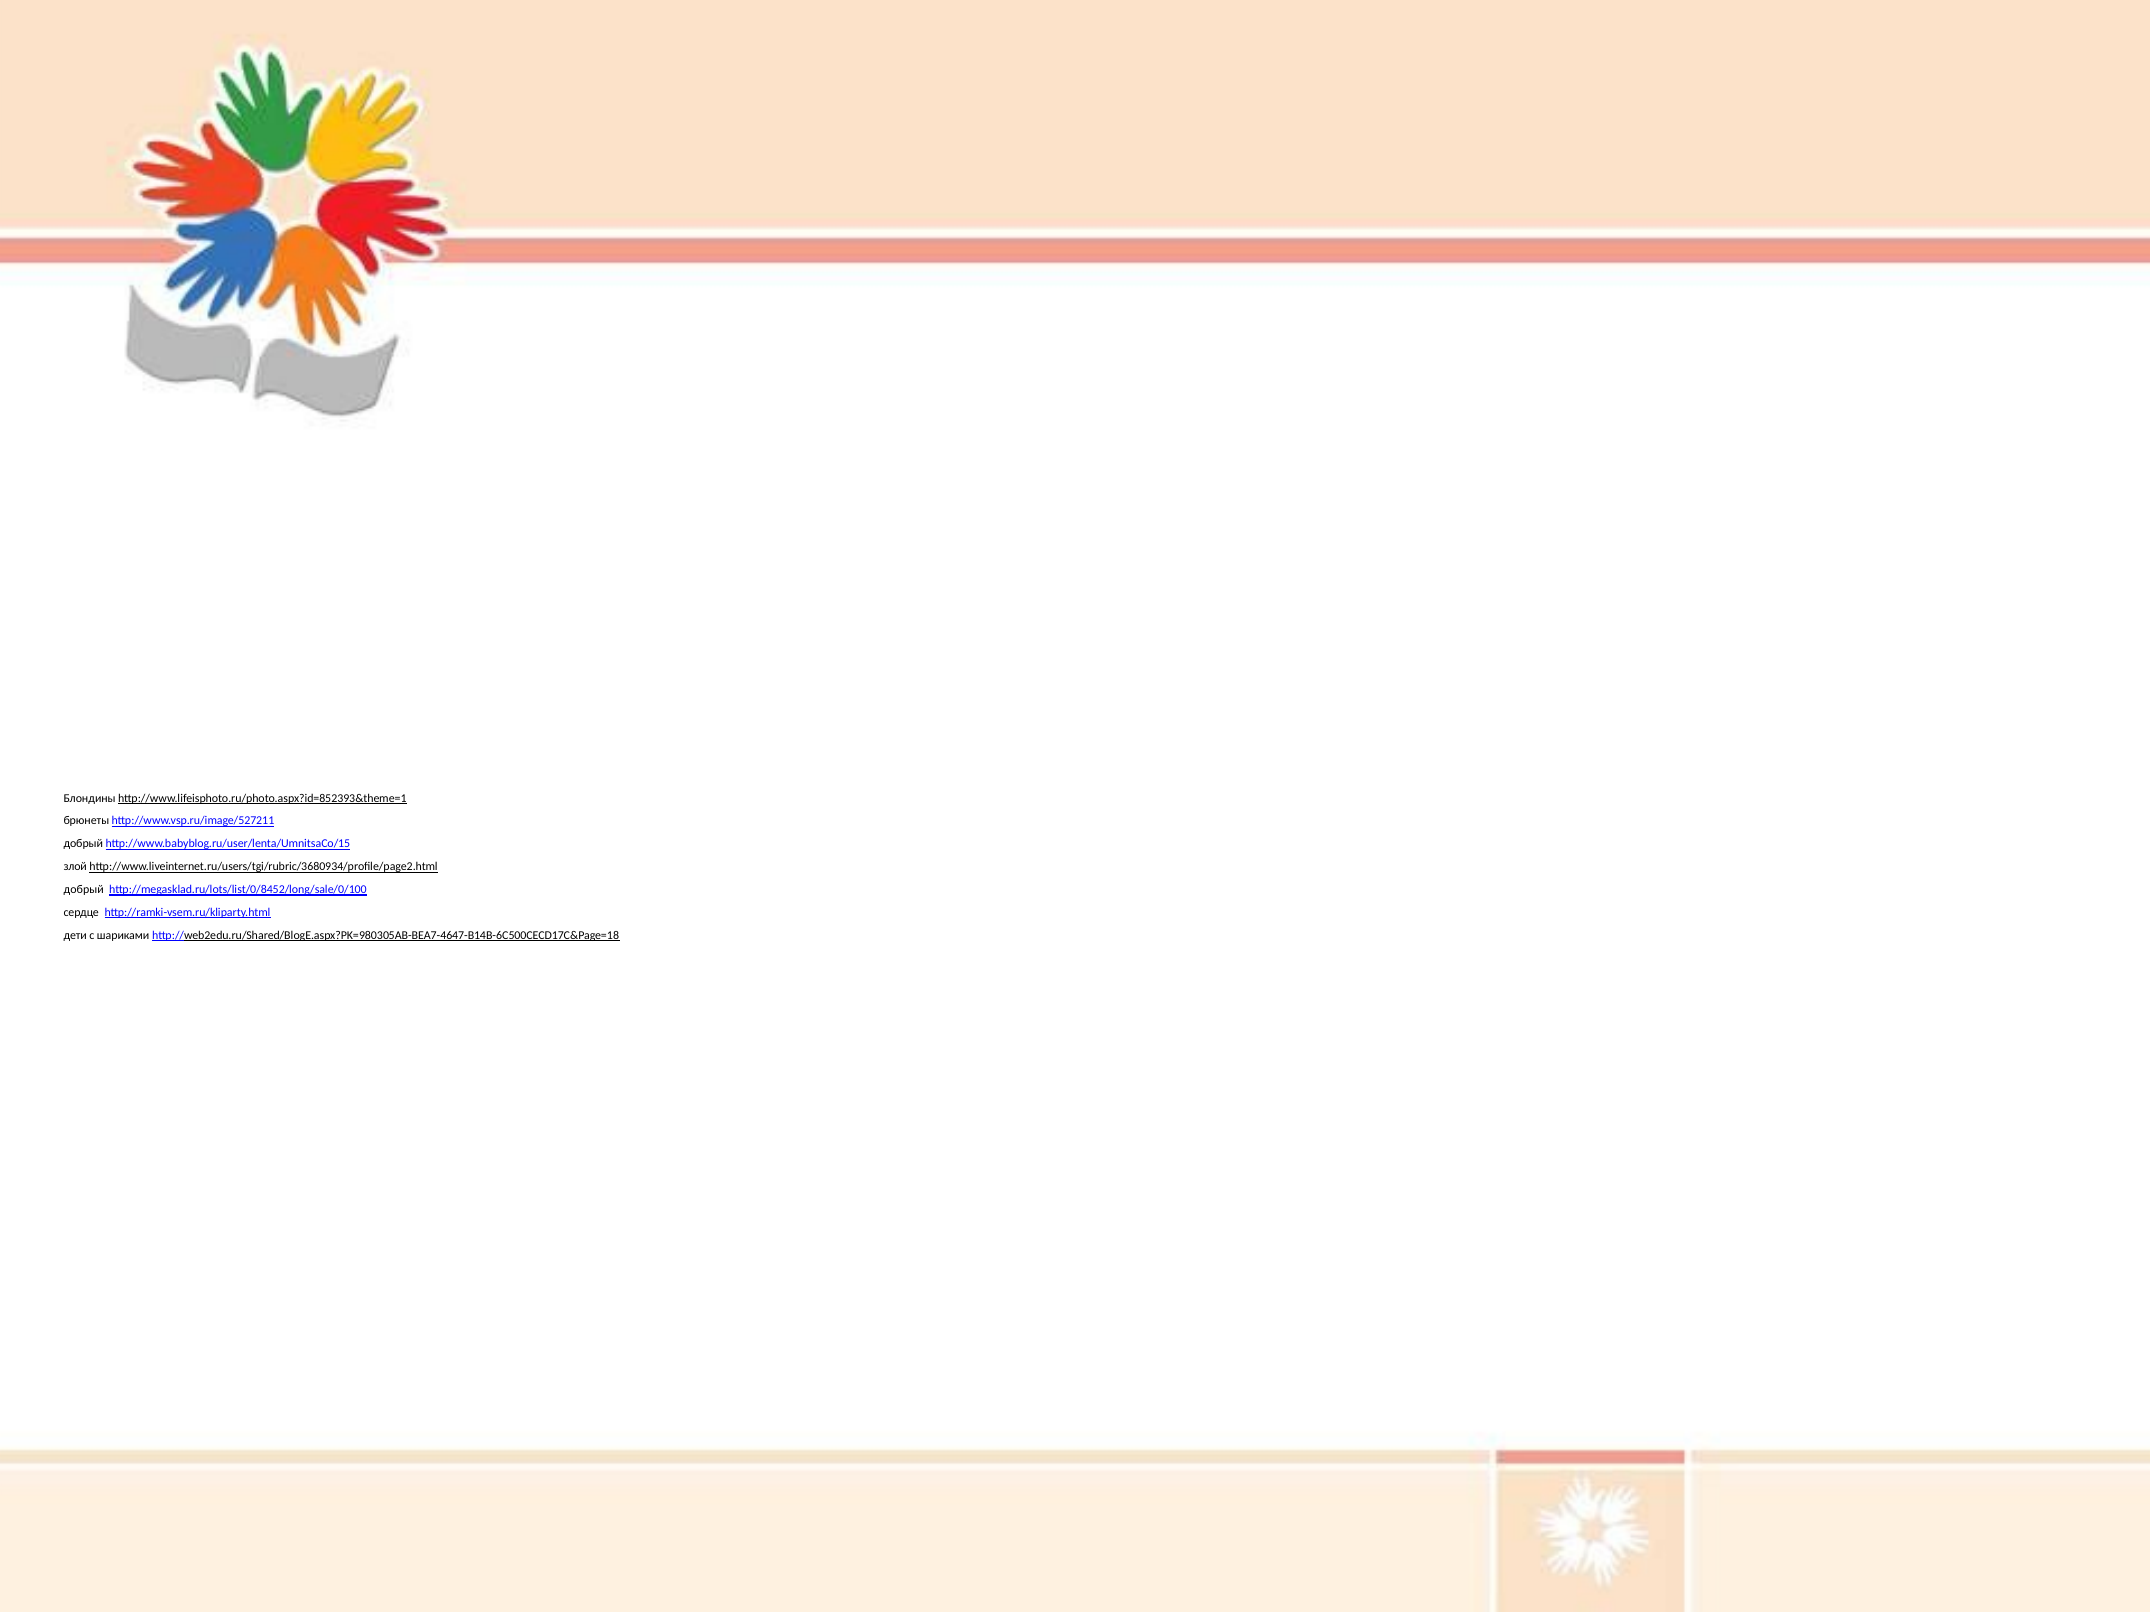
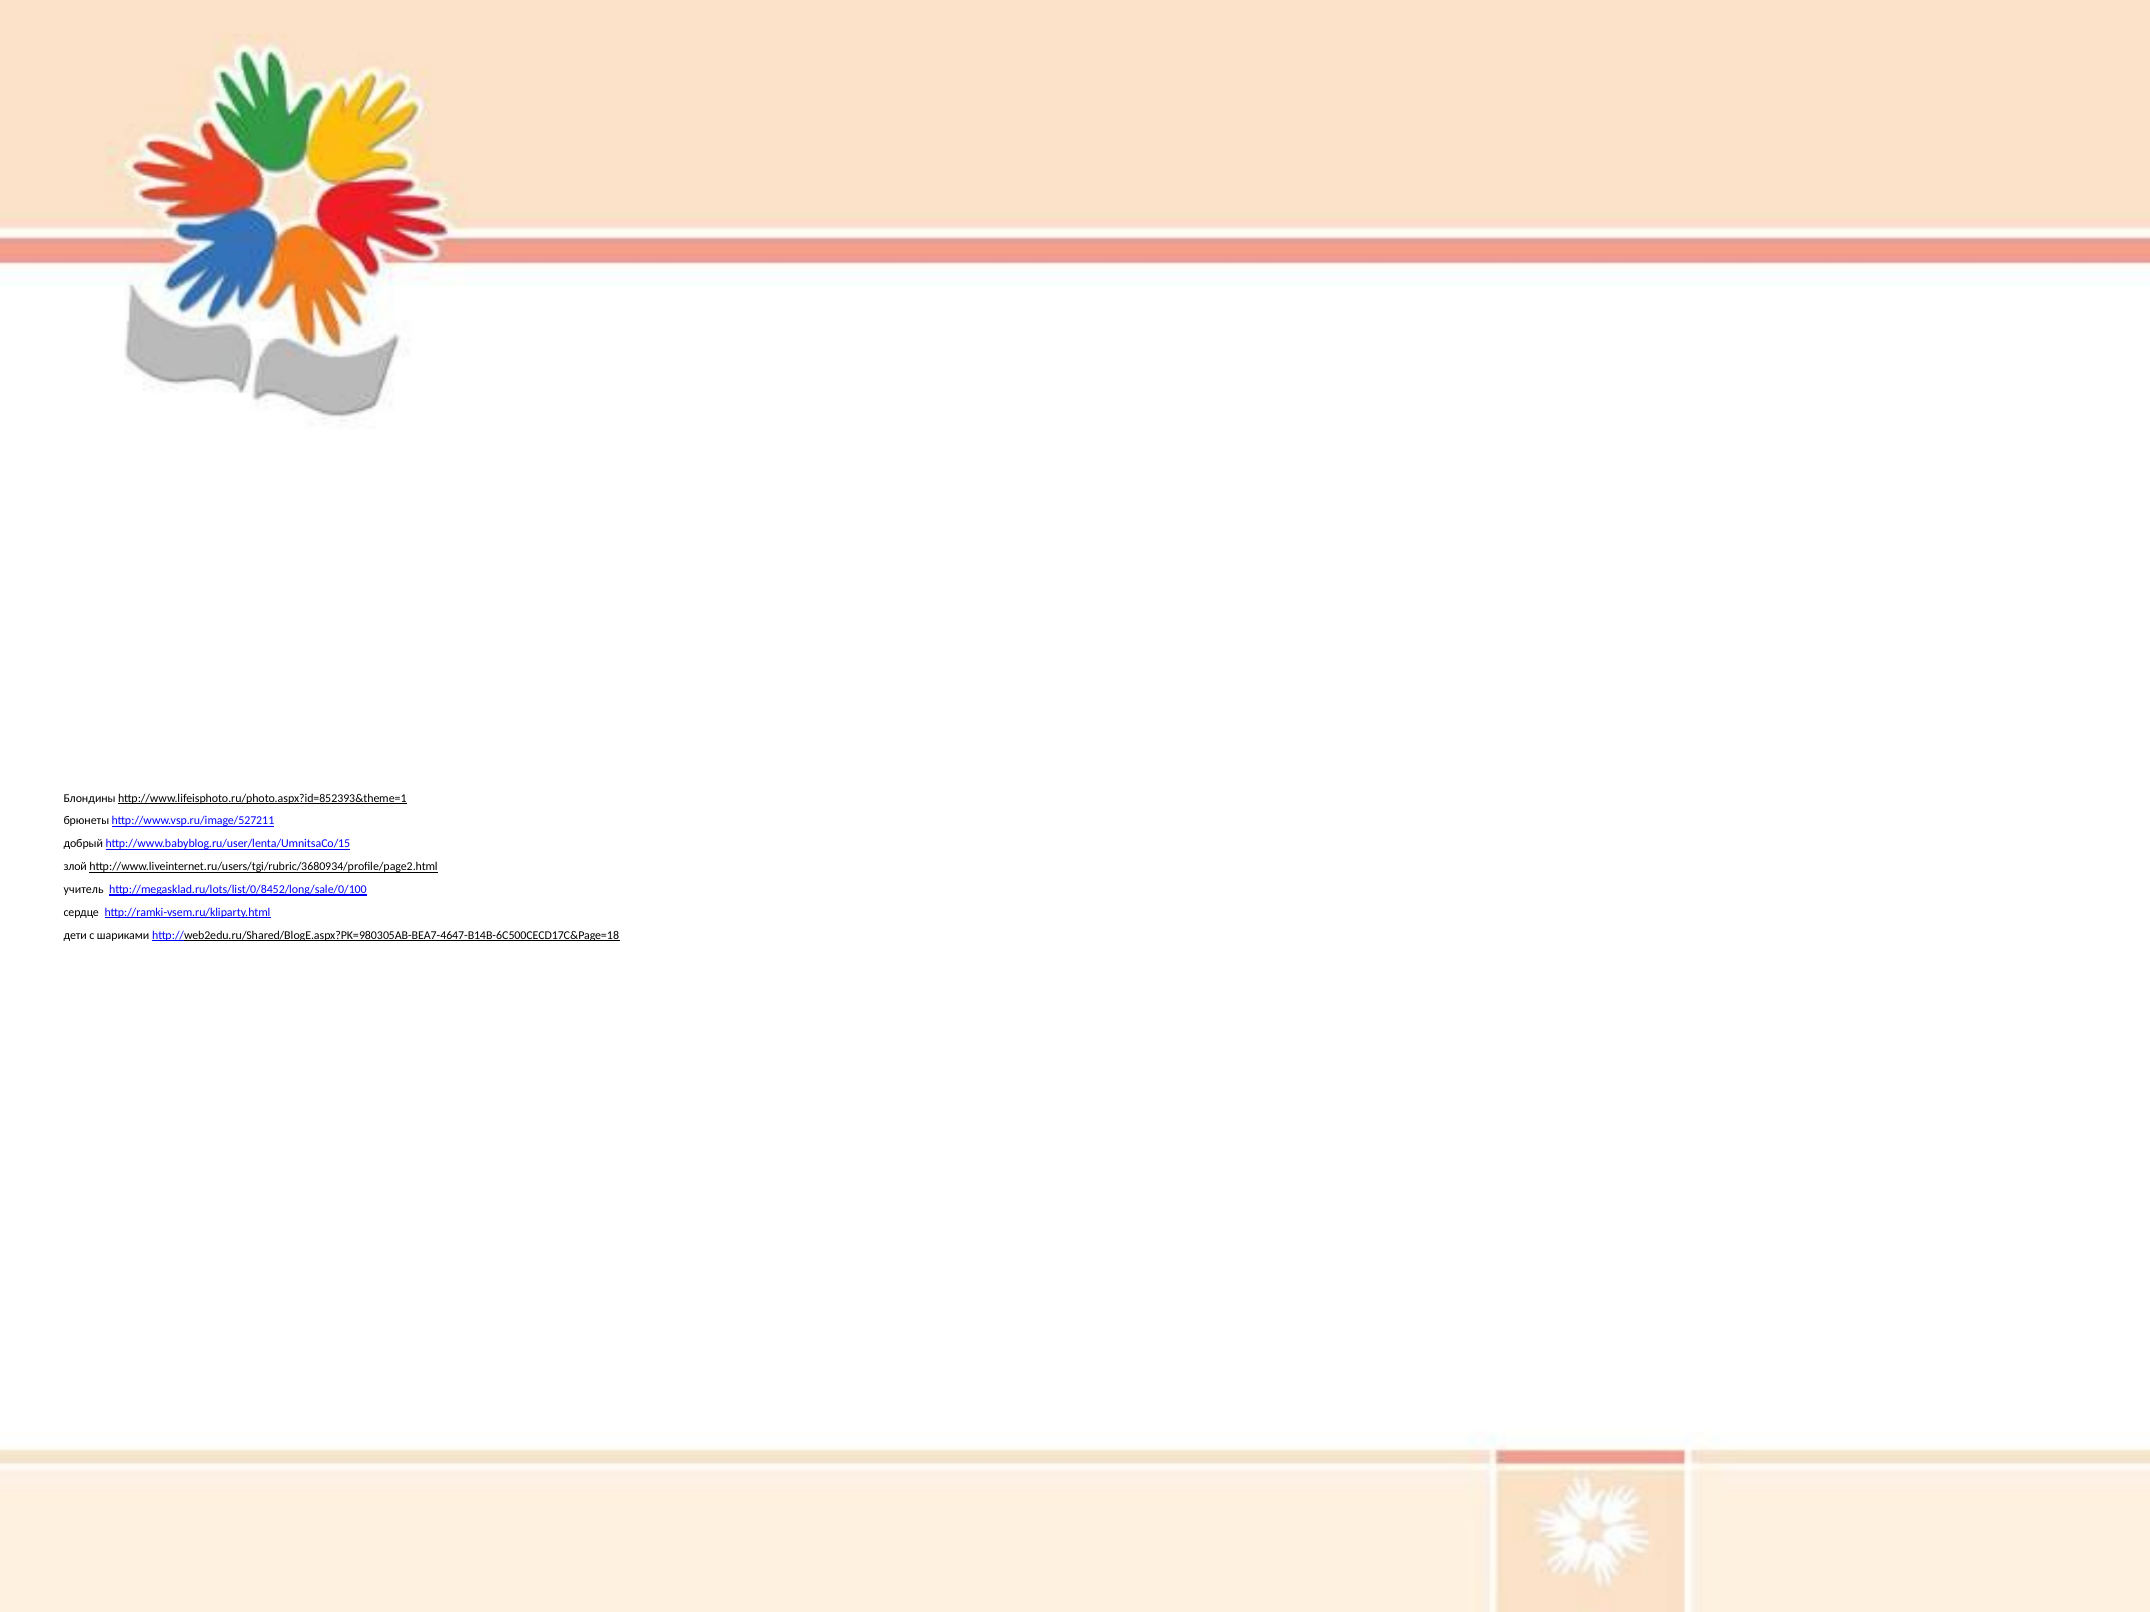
добрый at (84, 890): добрый -> учитель
